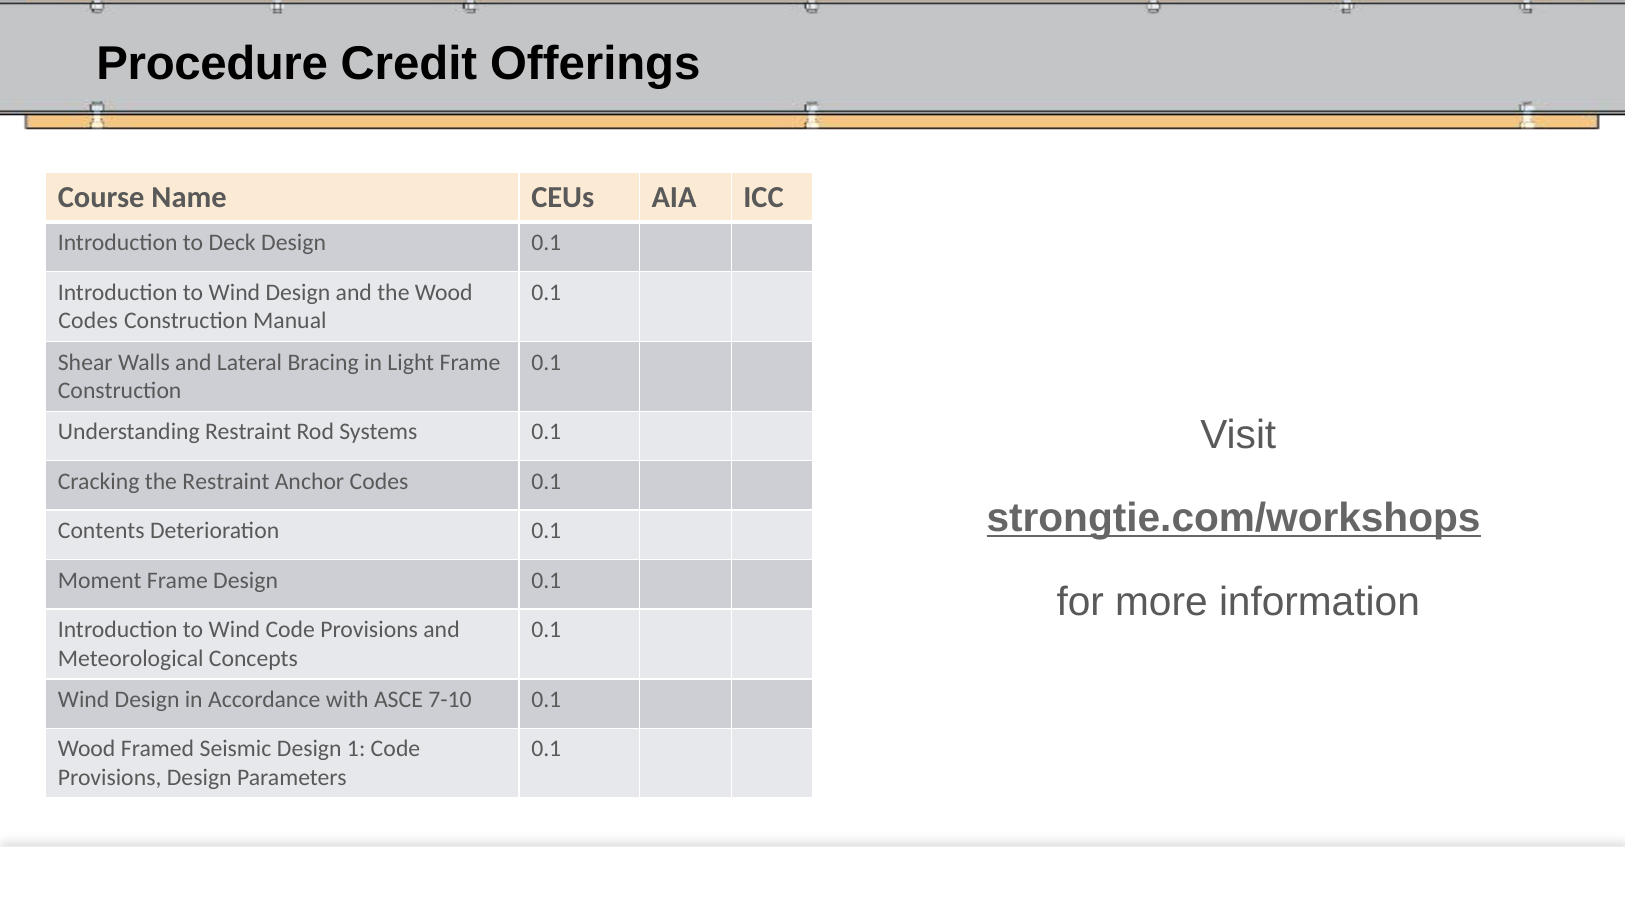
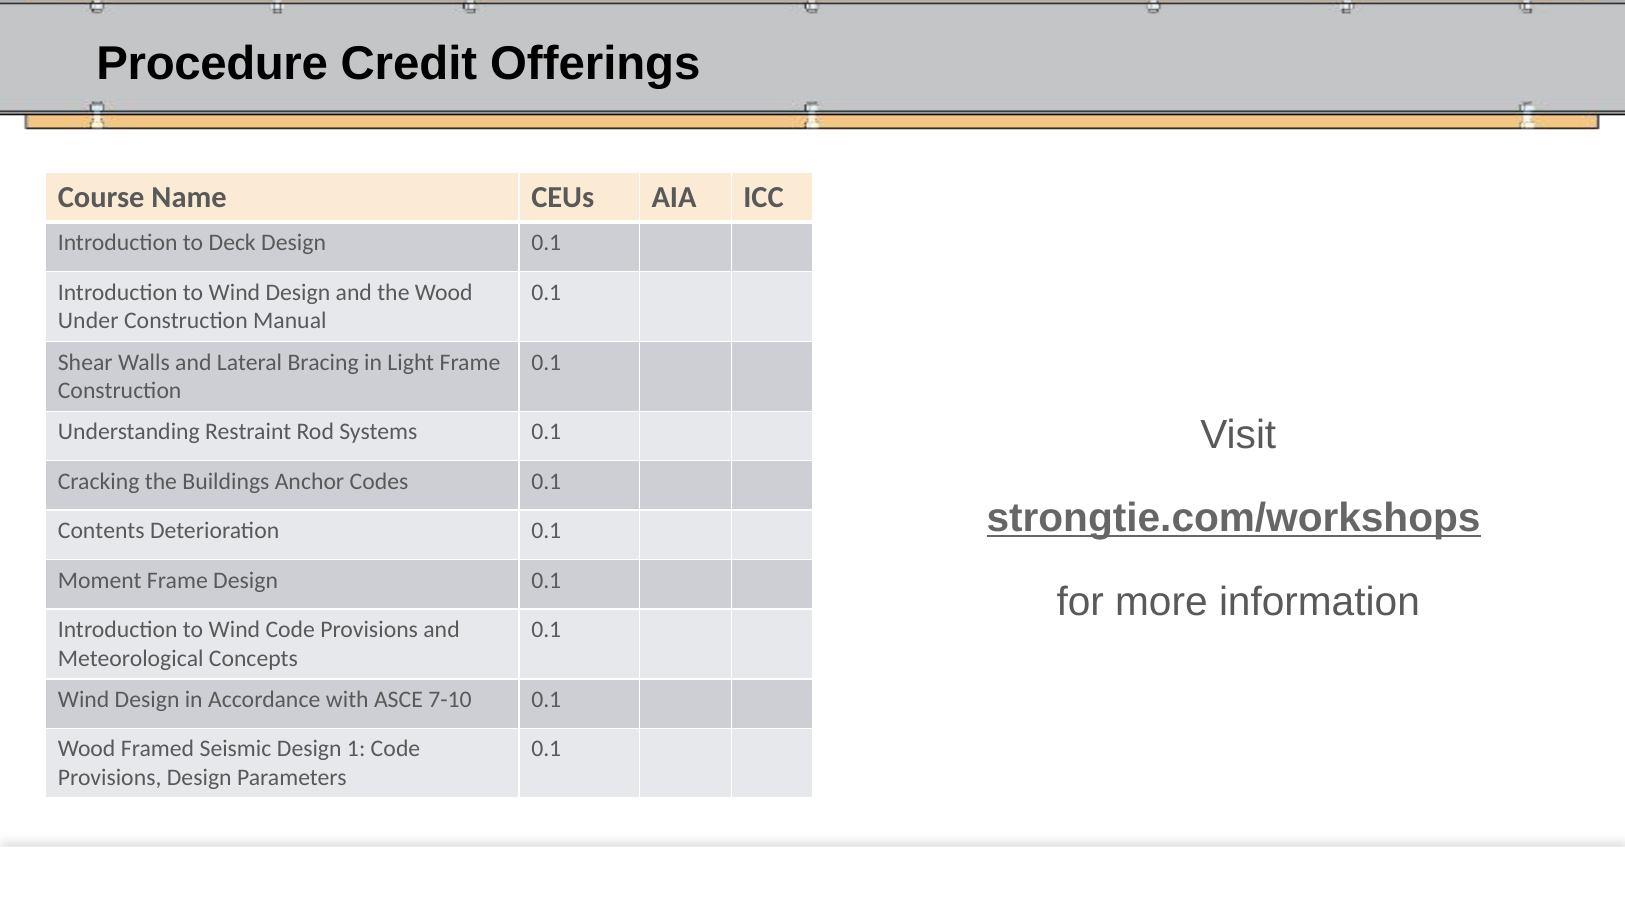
Codes at (88, 321): Codes -> Under
the Restraint: Restraint -> Buildings
